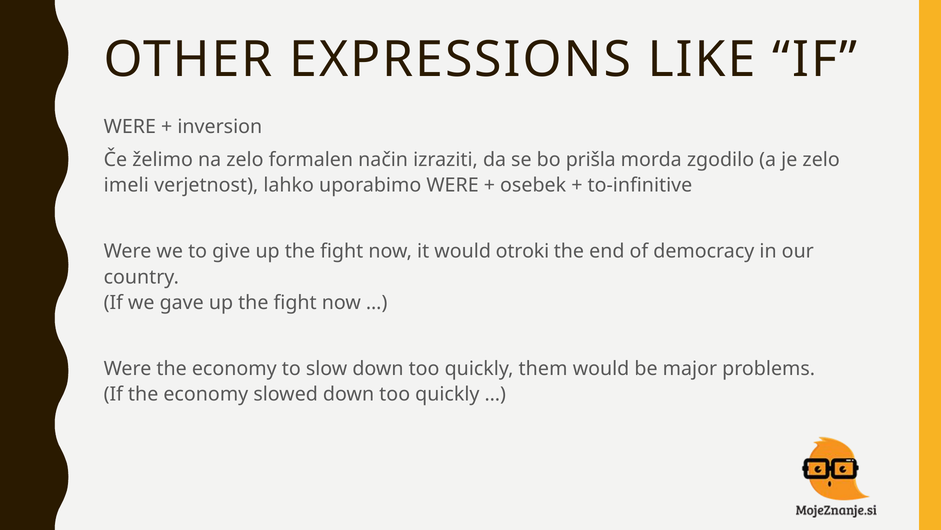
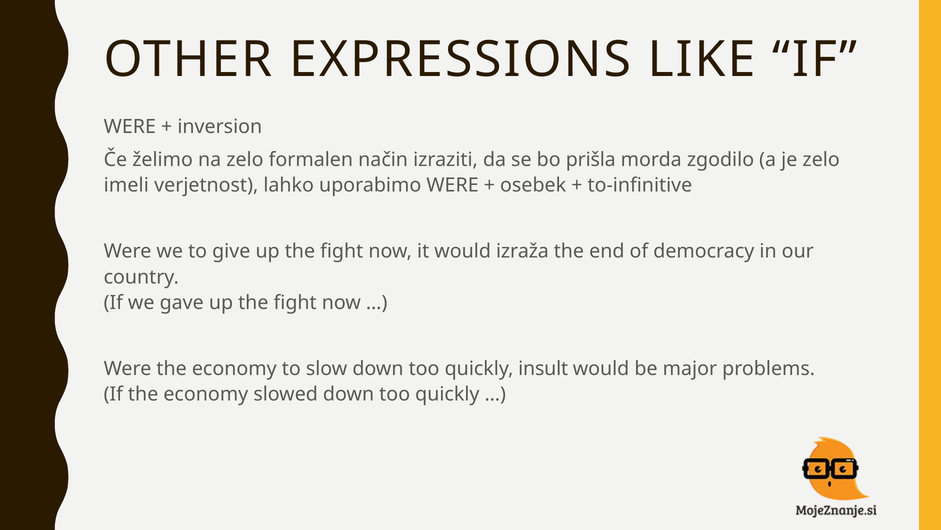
otroki: otroki -> izraža
them: them -> insult
